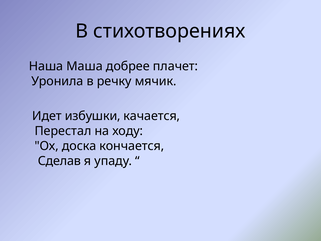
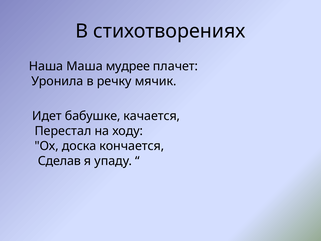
добрее: добрее -> мудрее
избушки: избушки -> бабушке
